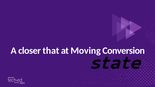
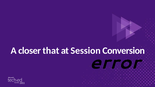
Moving: Moving -> Session
state: state -> error
